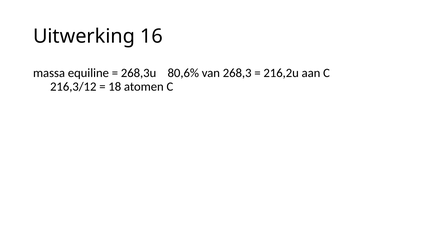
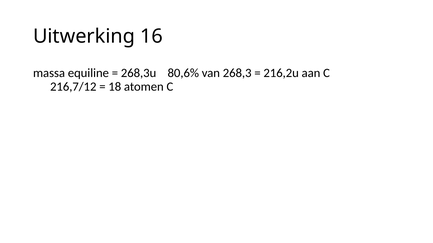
216,3/12: 216,3/12 -> 216,7/12
